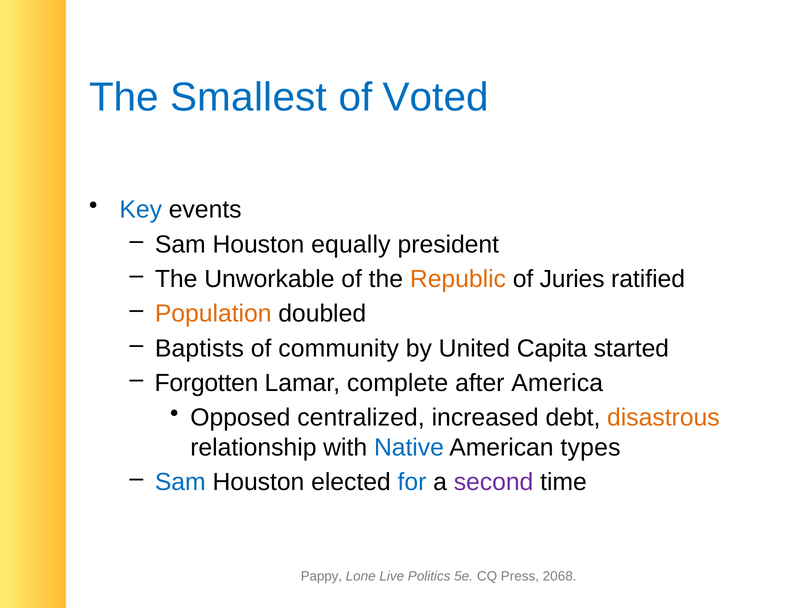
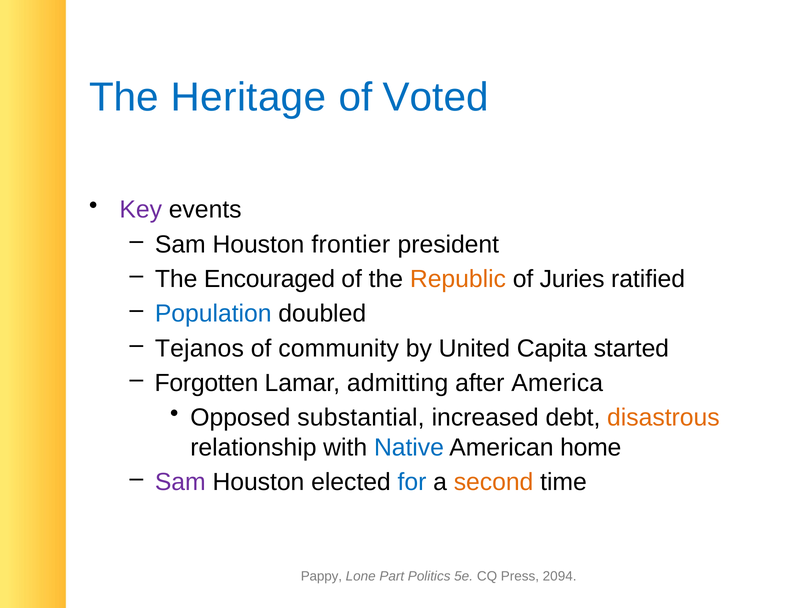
Smallest: Smallest -> Heritage
Key colour: blue -> purple
equally: equally -> frontier
Unworkable: Unworkable -> Encouraged
Population colour: orange -> blue
Baptists: Baptists -> Tejanos
complete: complete -> admitting
centralized: centralized -> substantial
types: types -> home
Sam at (180, 482) colour: blue -> purple
second colour: purple -> orange
Live: Live -> Part
2068: 2068 -> 2094
